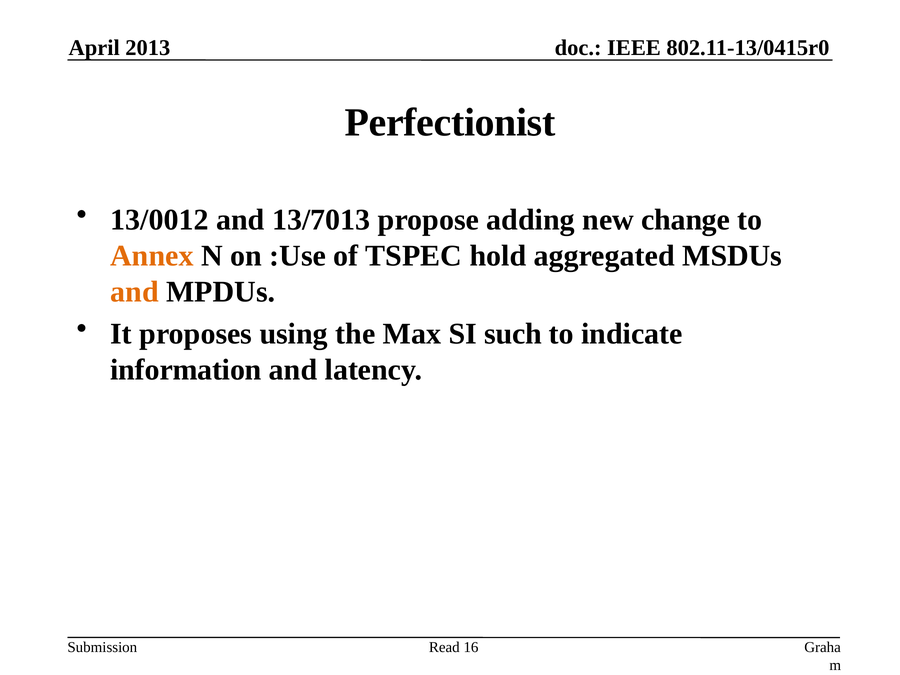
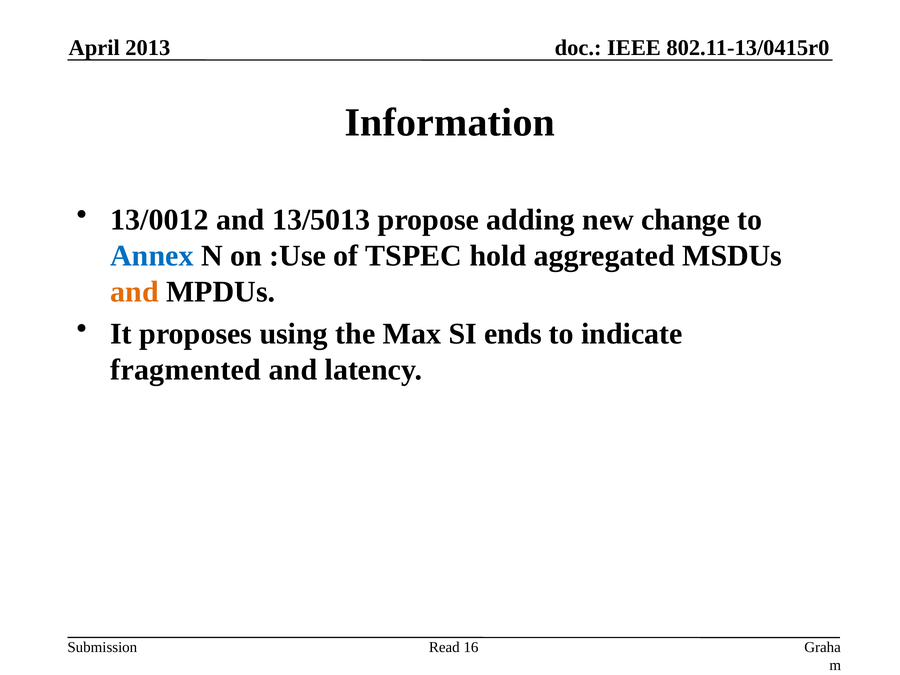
Perfectionist: Perfectionist -> Information
13/7013: 13/7013 -> 13/5013
Annex colour: orange -> blue
such: such -> ends
information: information -> fragmented
